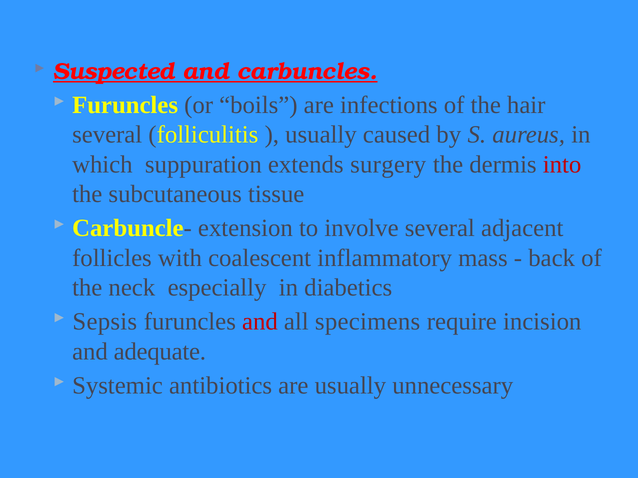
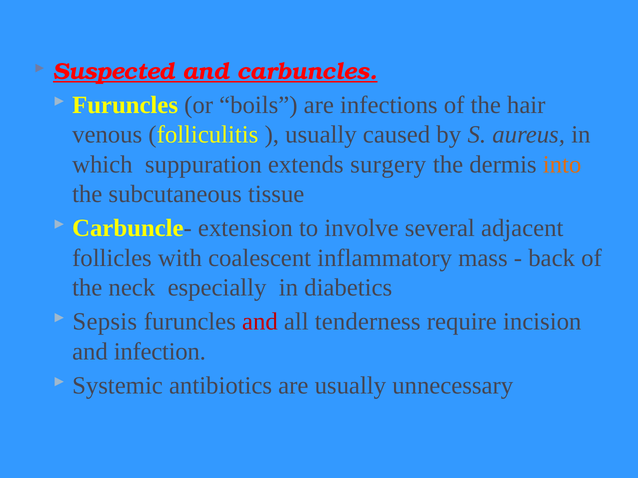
several at (107, 135): several -> venous
into colour: red -> orange
specimens: specimens -> tenderness
adequate: adequate -> infection
